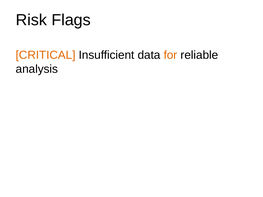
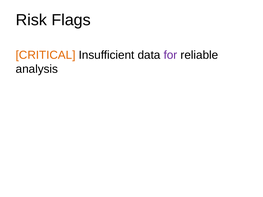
for colour: orange -> purple
